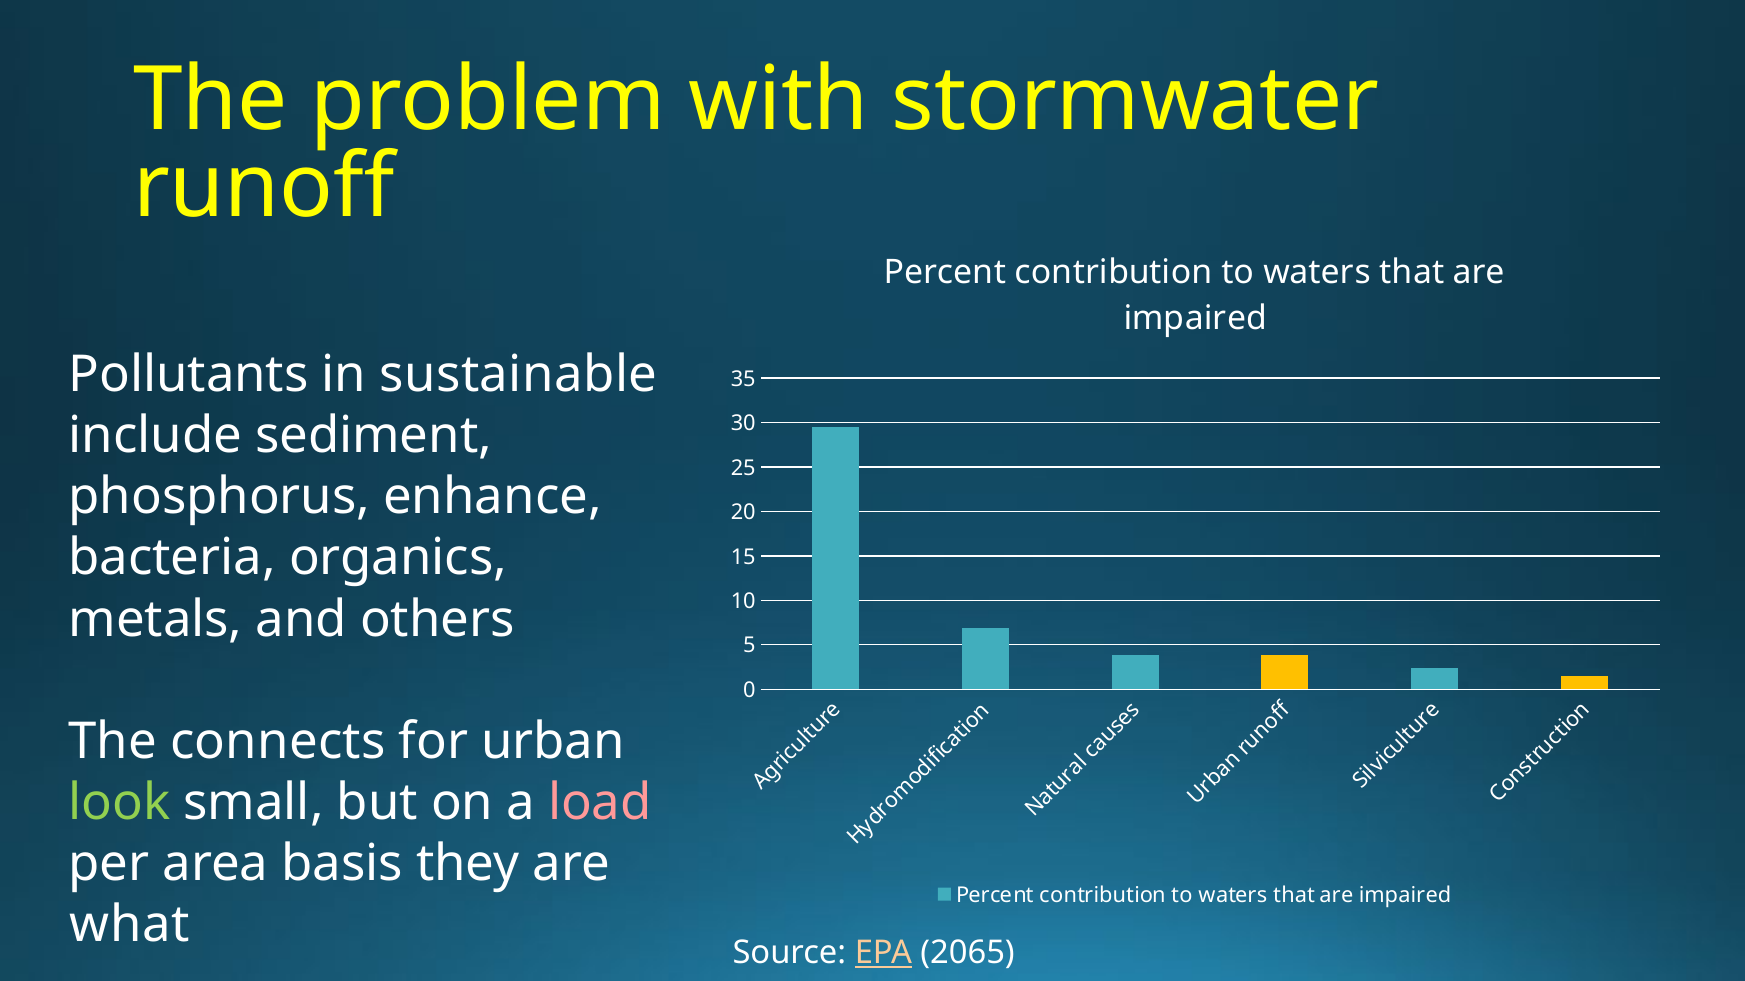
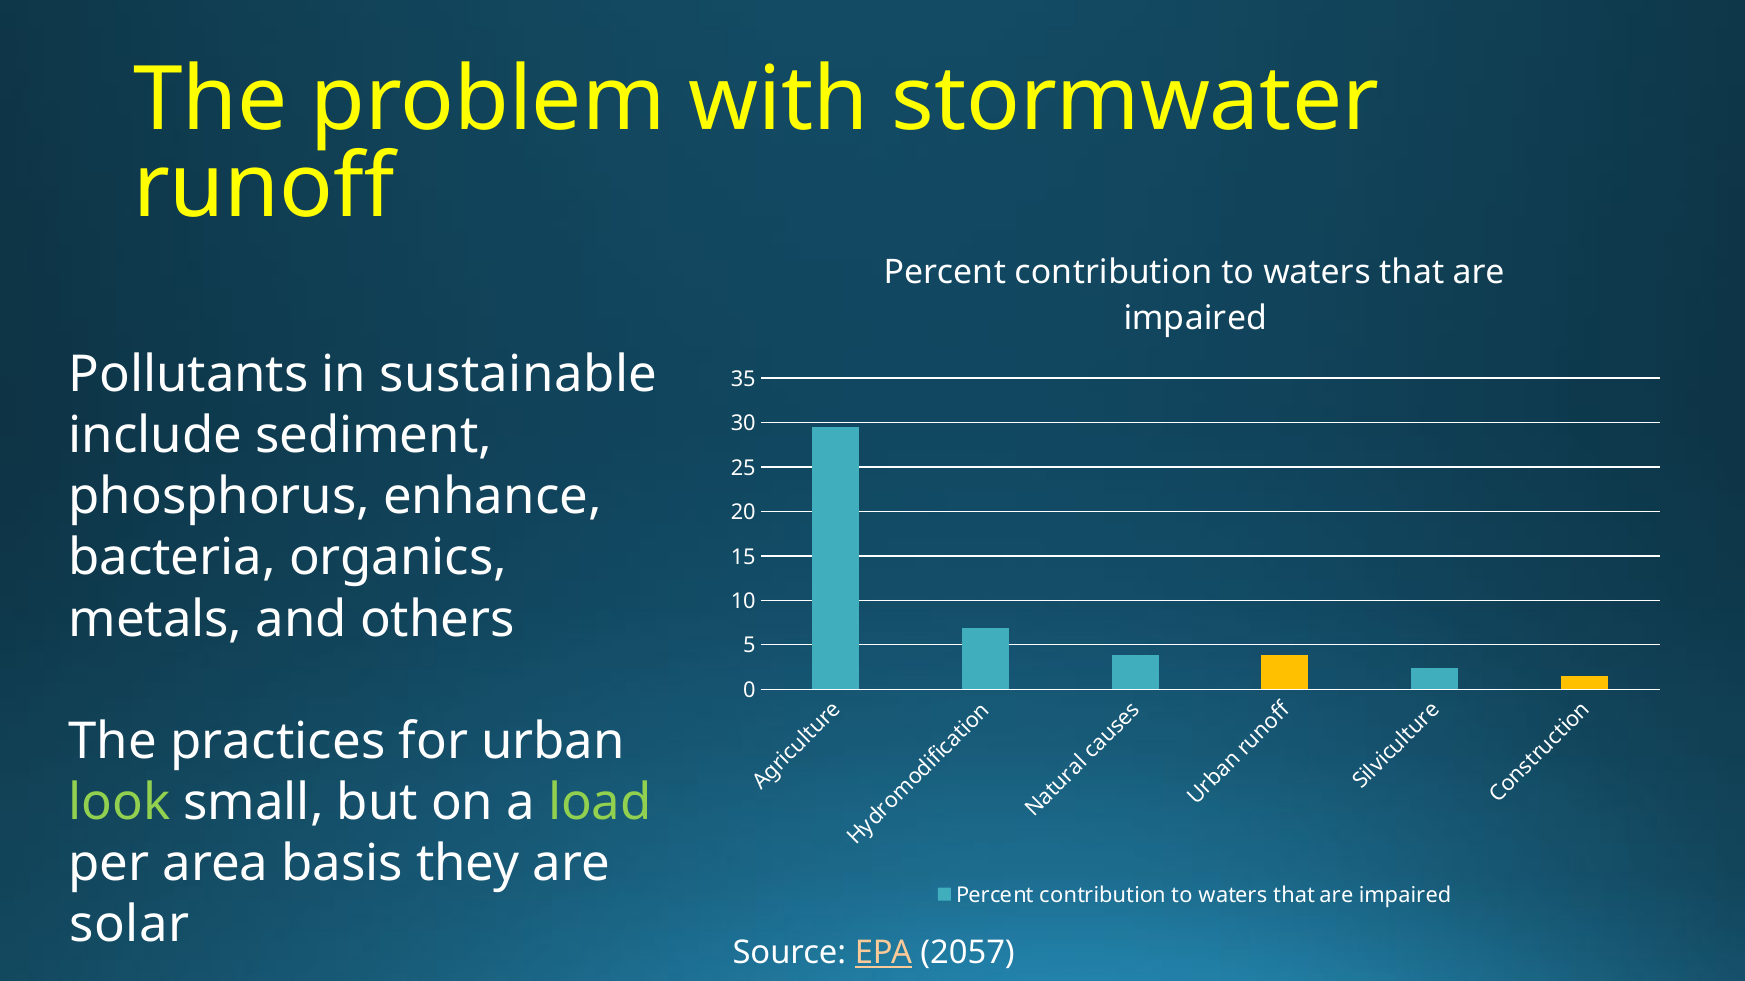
connects: connects -> practices
load colour: pink -> light green
what: what -> solar
2065: 2065 -> 2057
